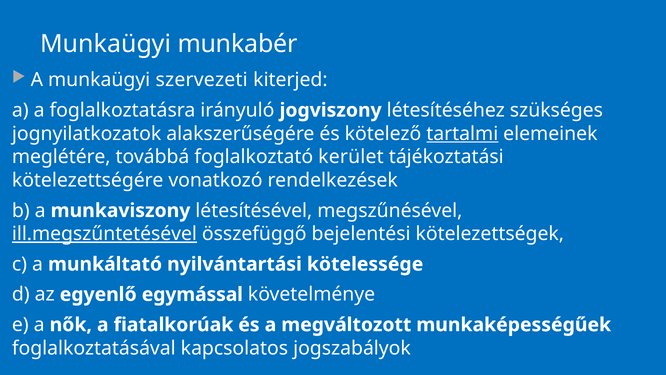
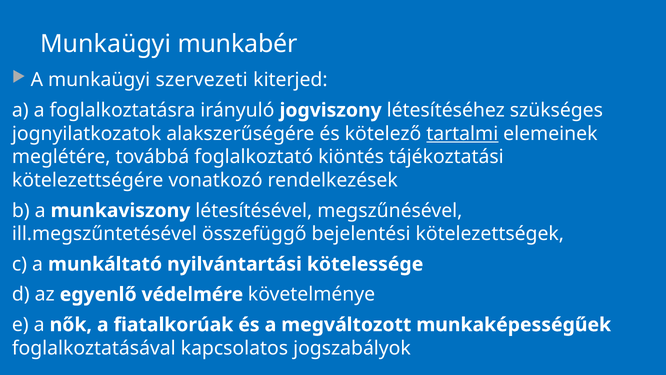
kerület: kerület -> kiöntés
ill.megszűntetésével underline: present -> none
egymással: egymással -> védelmére
